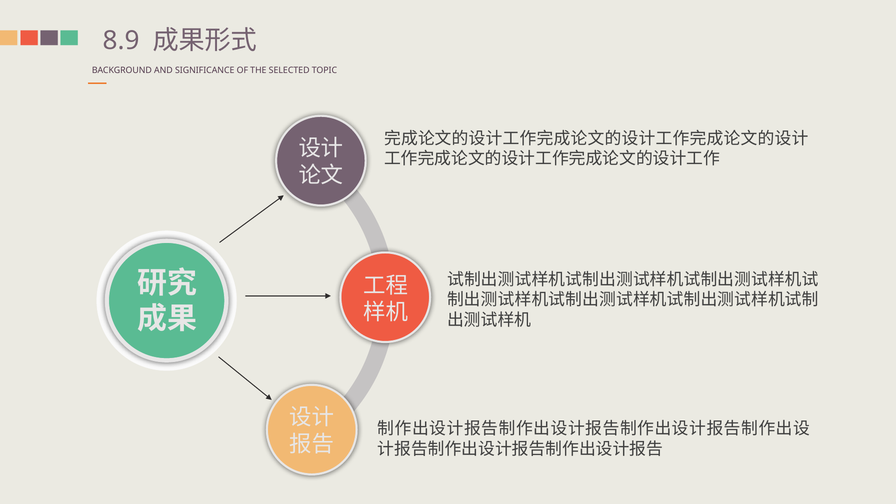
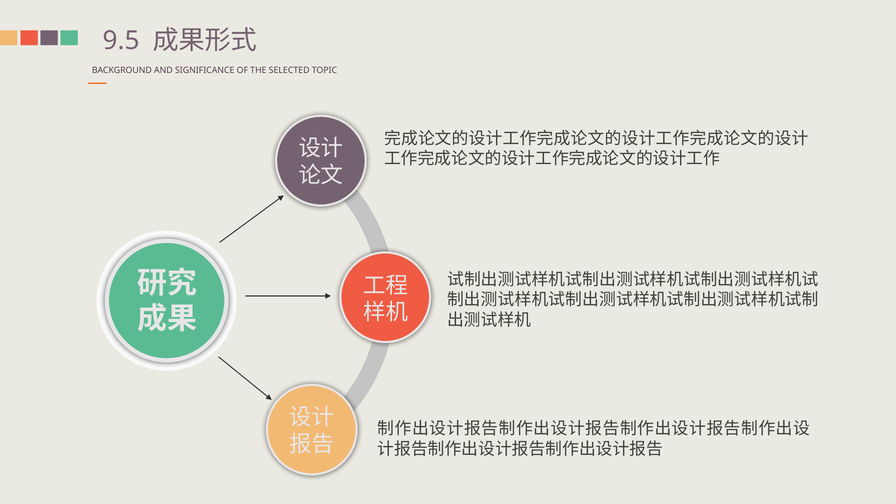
8.9: 8.9 -> 9.5
